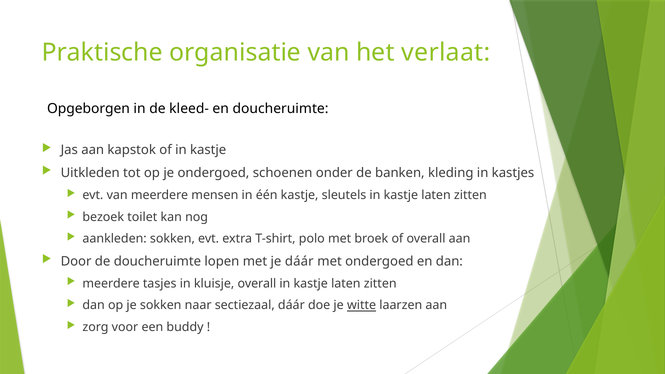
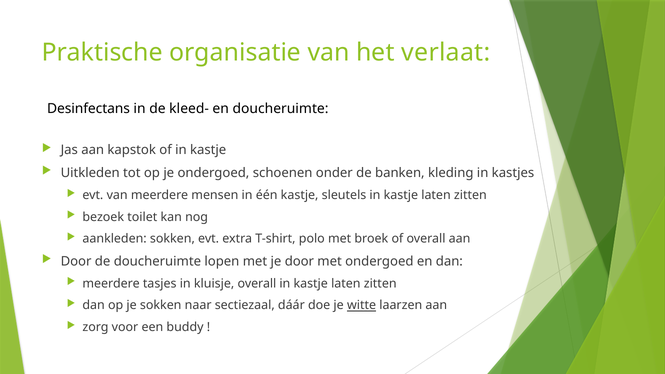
Opgeborgen: Opgeborgen -> Desinfectans
je dáár: dáár -> door
